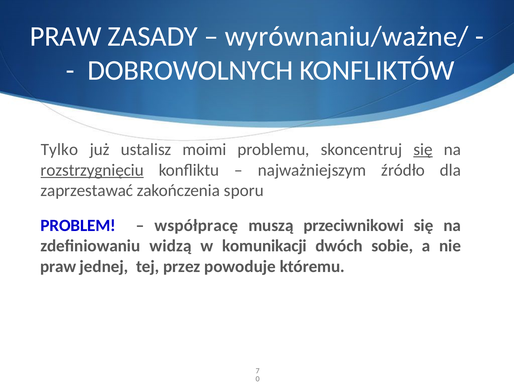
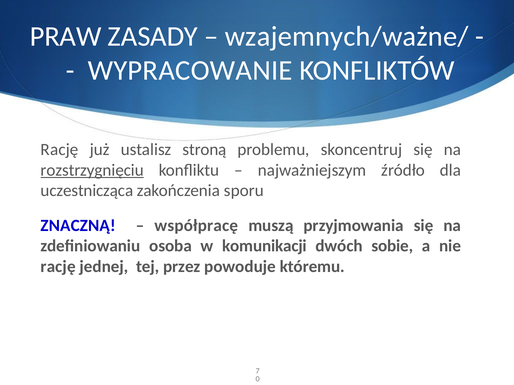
wyrównaniu/ważne/: wyrównaniu/ważne/ -> wzajemnych/ważne/
DOBROWOLNYCH: DOBROWOLNYCH -> WYPRACOWANIE
Tylko at (60, 150): Tylko -> Rację
moimi: moimi -> stroną
się at (423, 150) underline: present -> none
zaprzestawać: zaprzestawać -> uczestnicząca
PROBLEM: PROBLEM -> ZNACZNĄ
przeciwnikowi: przeciwnikowi -> przyjmowania
widzą: widzą -> osoba
praw at (58, 267): praw -> rację
